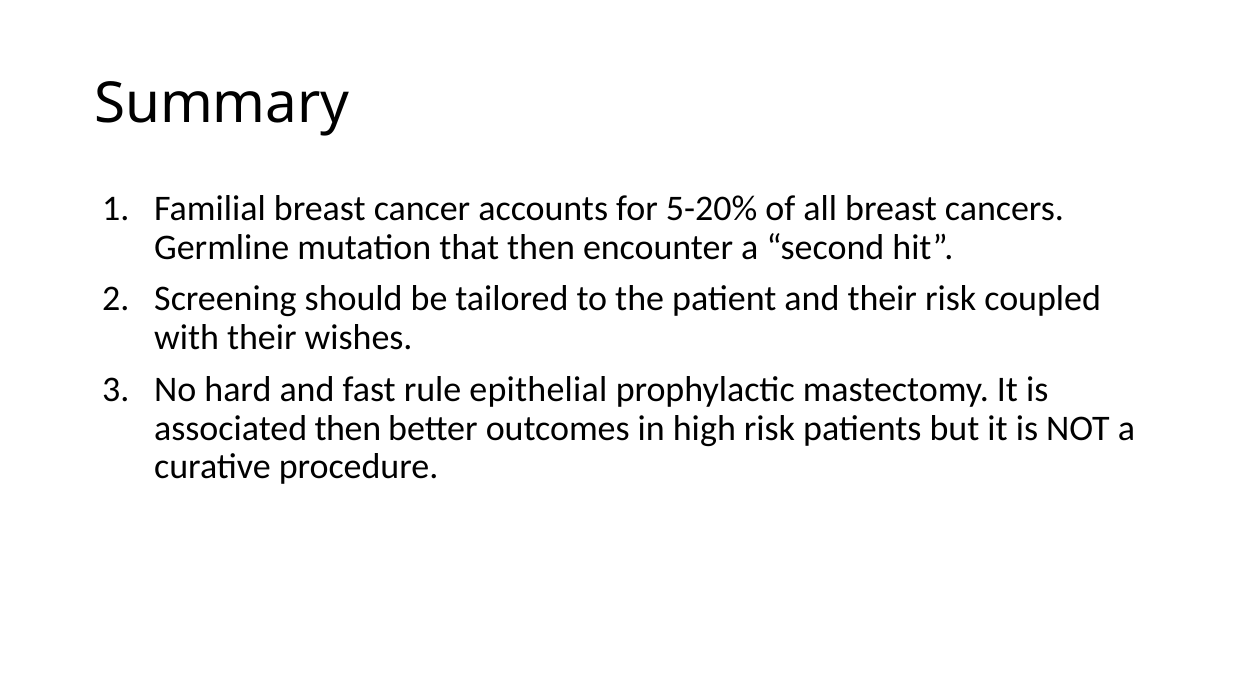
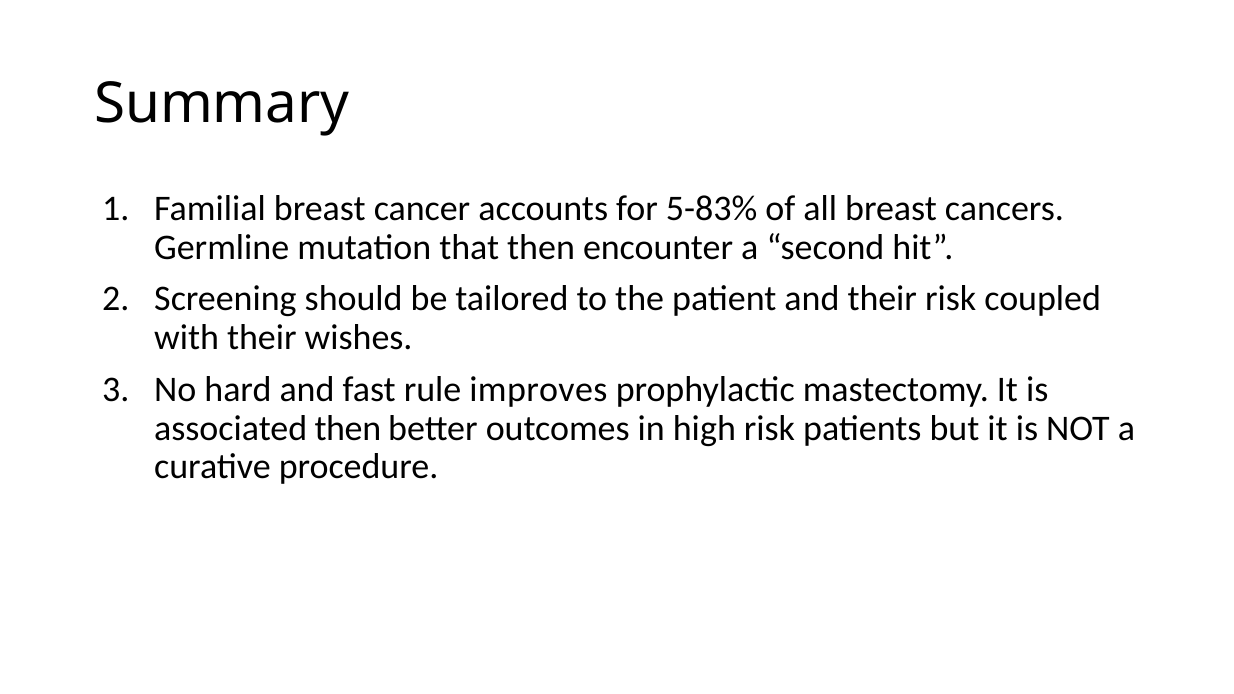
5-20%: 5-20% -> 5-83%
epithelial: epithelial -> improves
